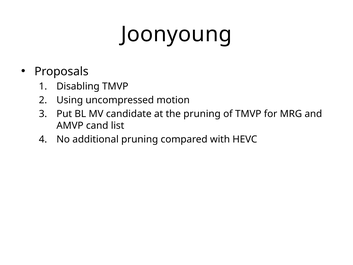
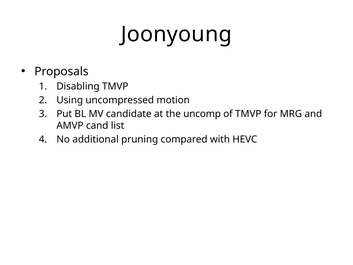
the pruning: pruning -> uncomp
